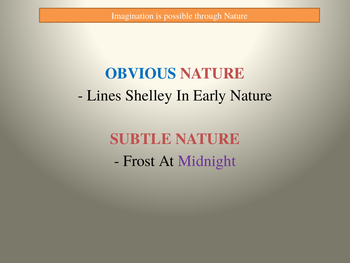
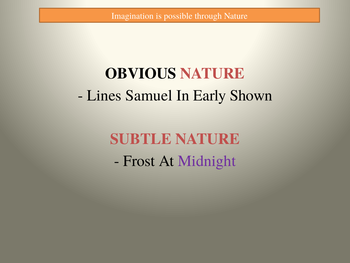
OBVIOUS colour: blue -> black
Shelley: Shelley -> Samuel
Early Nature: Nature -> Shown
